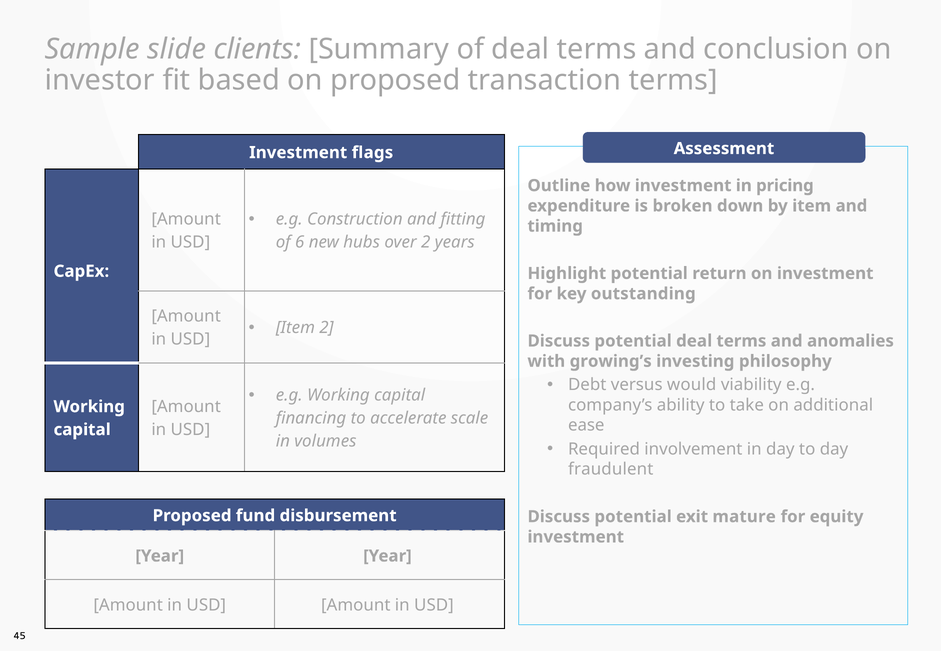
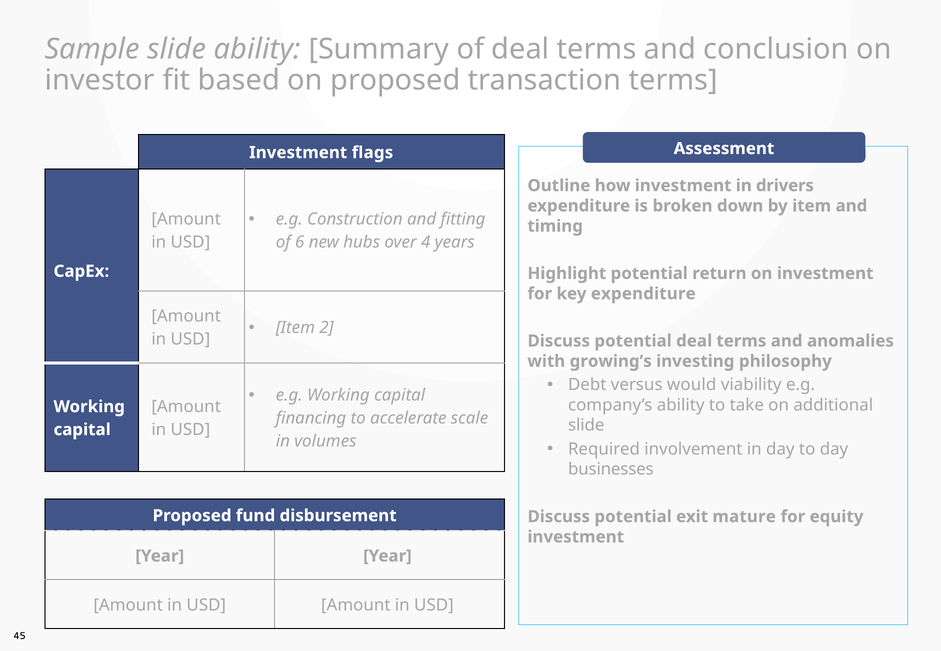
slide clients: clients -> ability
pricing: pricing -> drivers
over 2: 2 -> 4
key outstanding: outstanding -> expenditure
ease at (586, 426): ease -> slide
fraudulent: fraudulent -> businesses
